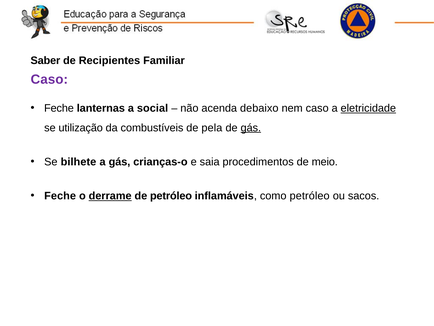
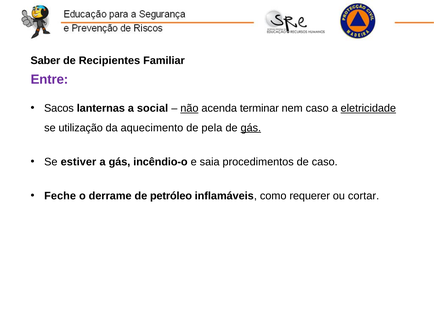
Caso at (49, 79): Caso -> Entre
Feche at (59, 108): Feche -> Sacos
não underline: none -> present
debaixo: debaixo -> terminar
combustíveis: combustíveis -> aquecimento
bilhete: bilhete -> estiver
crianças-o: crianças-o -> incêndio-o
de meio: meio -> caso
derrame underline: present -> none
como petróleo: petróleo -> requerer
sacos: sacos -> cortar
